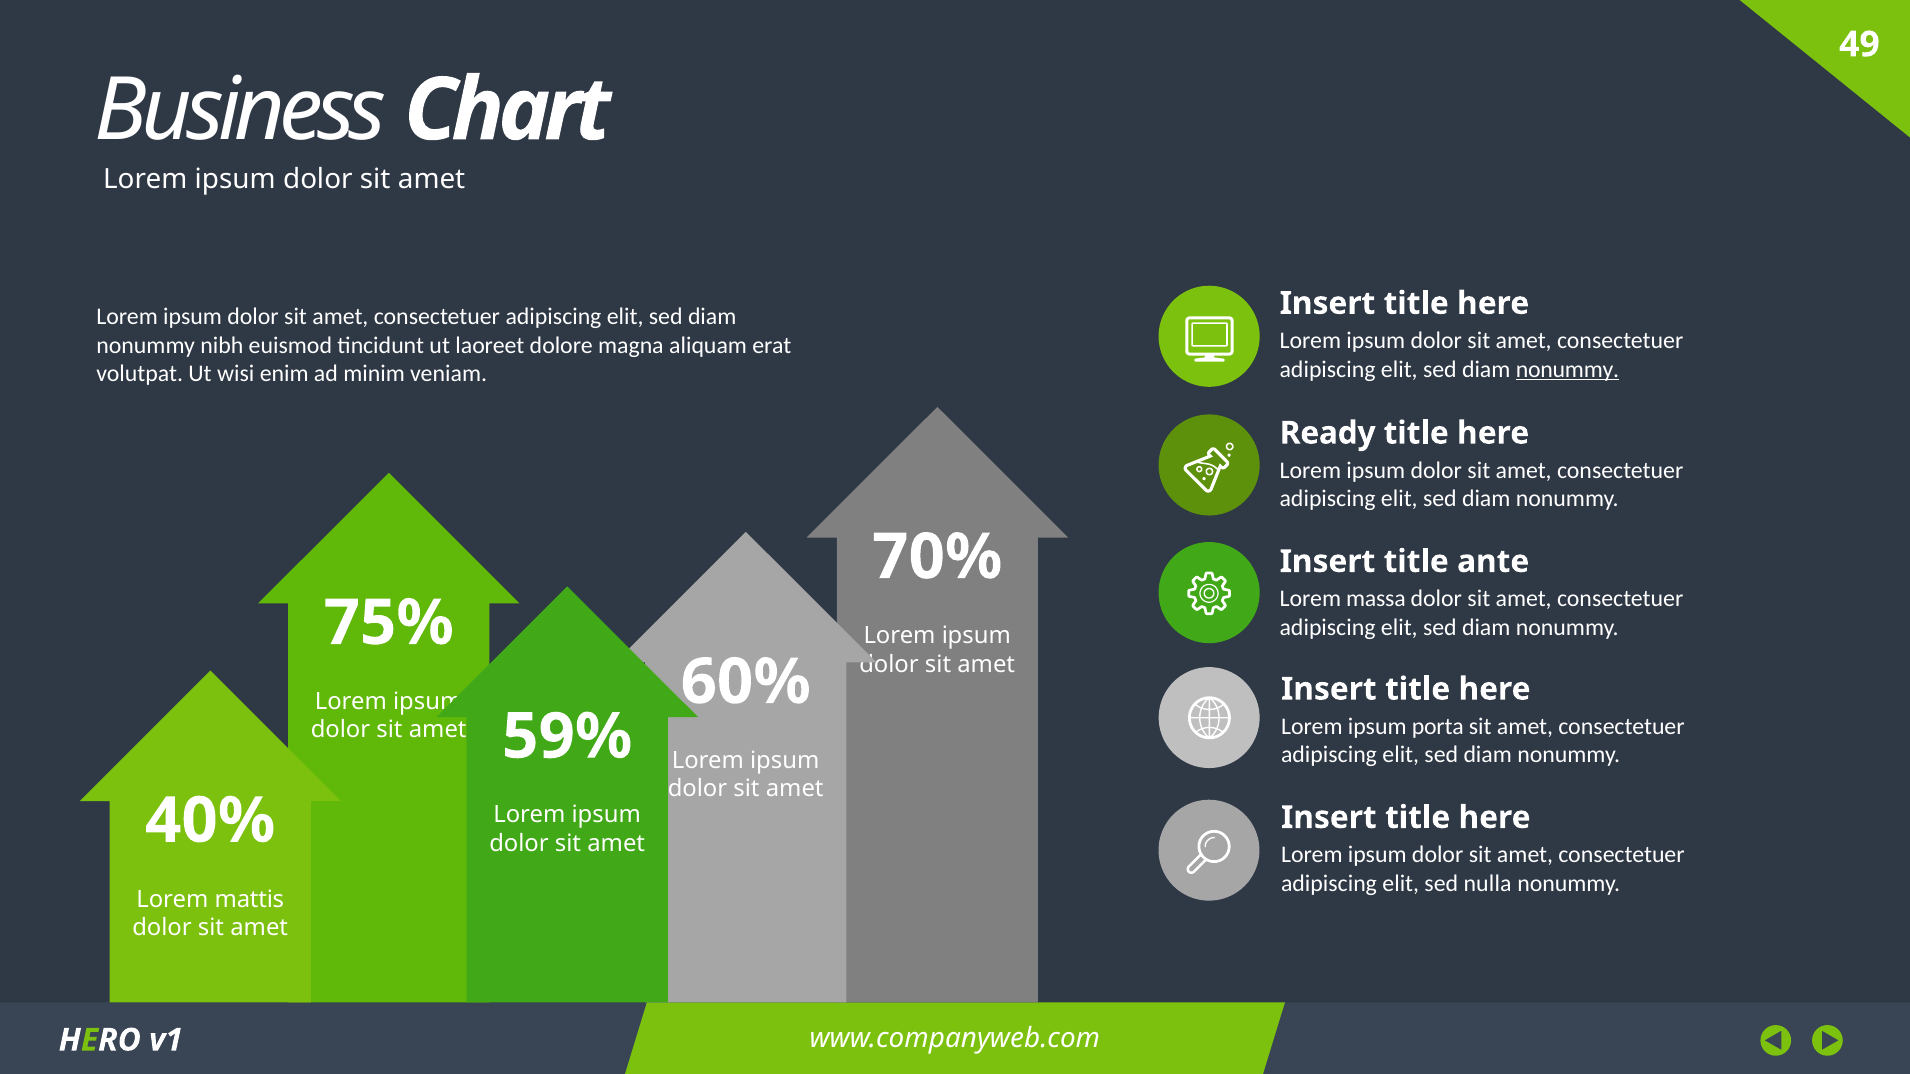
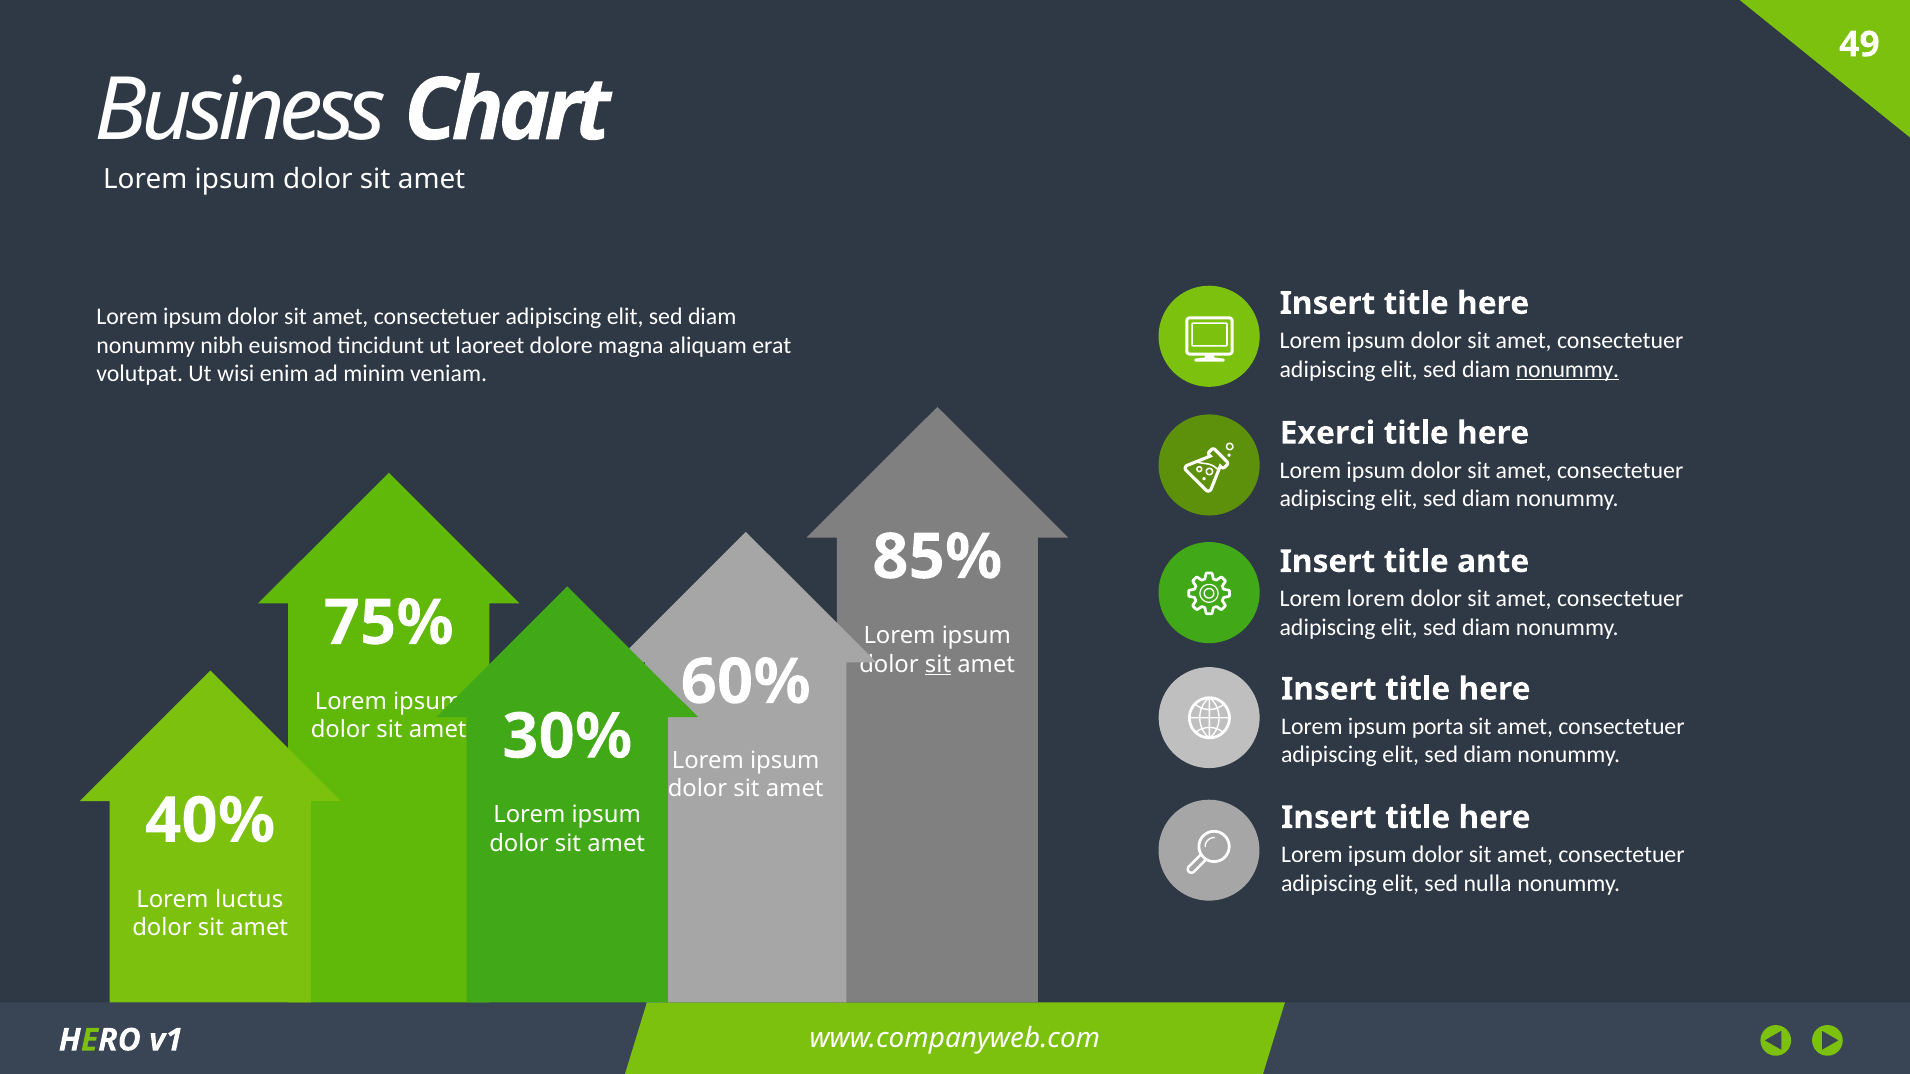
Ready: Ready -> Exerci
70%: 70% -> 85%
Lorem massa: massa -> lorem
sit at (938, 664) underline: none -> present
59%: 59% -> 30%
mattis: mattis -> luctus
